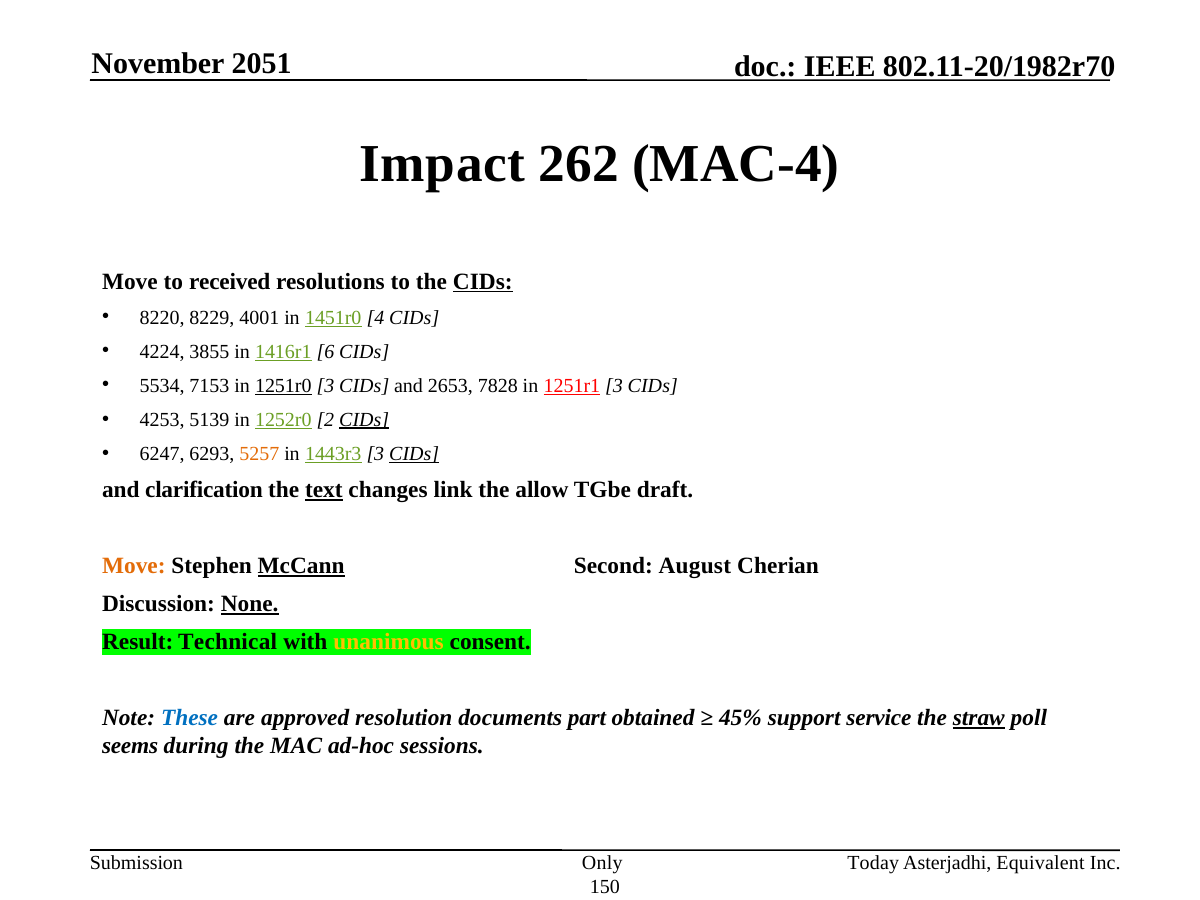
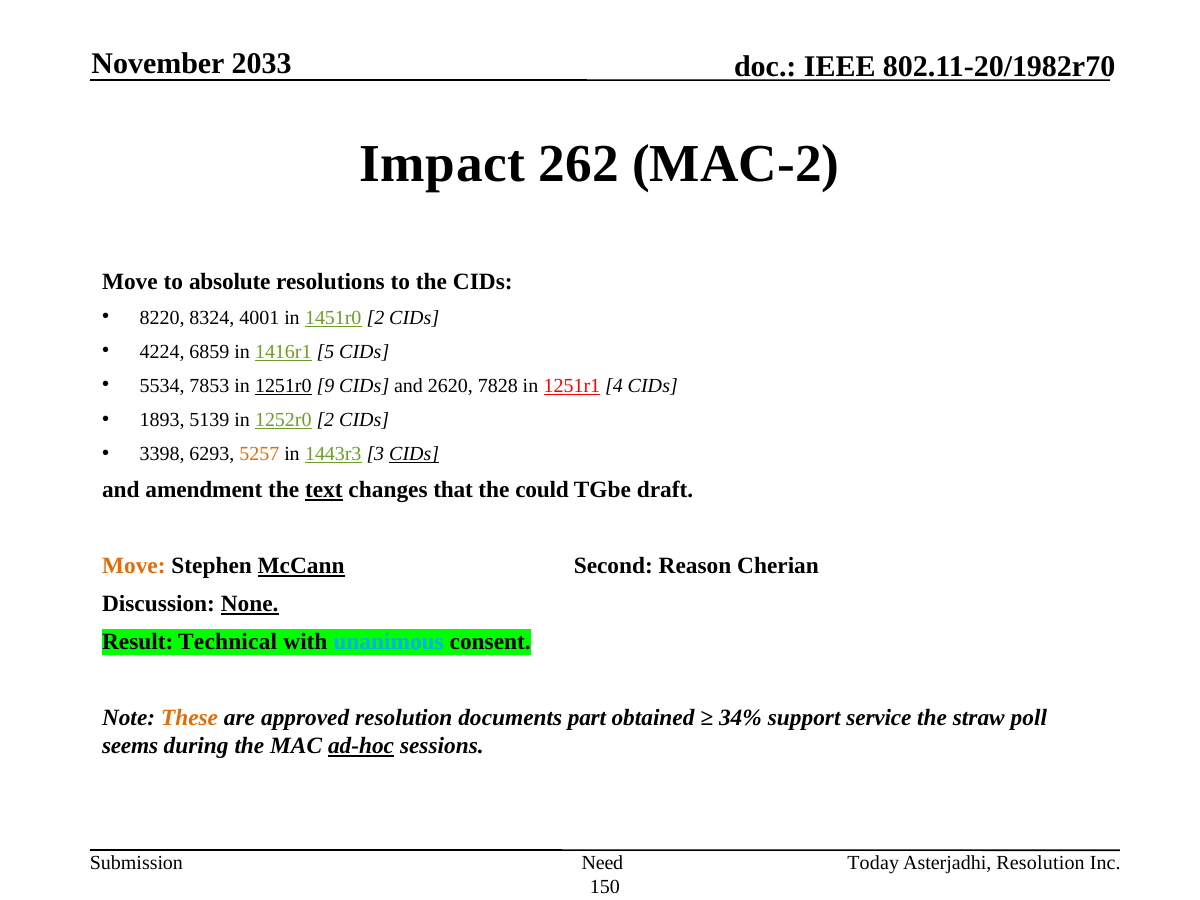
2051: 2051 -> 2033
MAC-4: MAC-4 -> MAC-2
received: received -> absolute
CIDs at (483, 282) underline: present -> none
8229: 8229 -> 8324
1451r0 4: 4 -> 2
3855: 3855 -> 6859
6: 6 -> 5
7153: 7153 -> 7853
1251r0 3: 3 -> 9
2653: 2653 -> 2620
1251r1 3: 3 -> 4
4253: 4253 -> 1893
CIDs at (364, 419) underline: present -> none
6247: 6247 -> 3398
clarification: clarification -> amendment
link: link -> that
allow: allow -> could
August: August -> Reason
unanimous colour: yellow -> light blue
These colour: blue -> orange
45%: 45% -> 34%
straw underline: present -> none
ad-hoc underline: none -> present
Only: Only -> Need
Asterjadhi Equivalent: Equivalent -> Resolution
